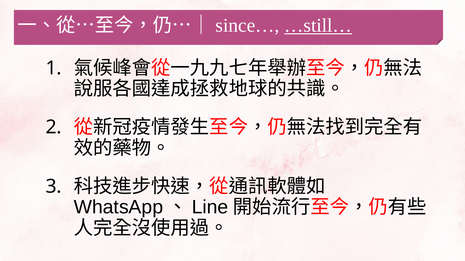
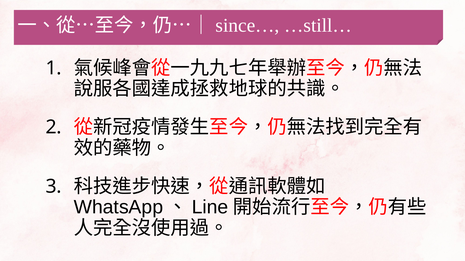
…still… underline: present -> none
